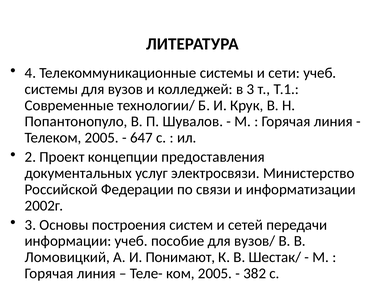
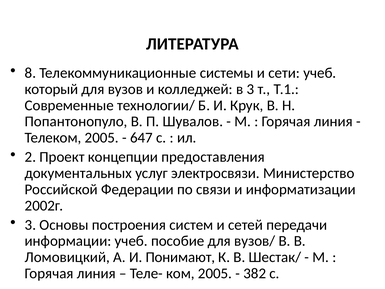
4: 4 -> 8
системы at (51, 89): системы -> который
